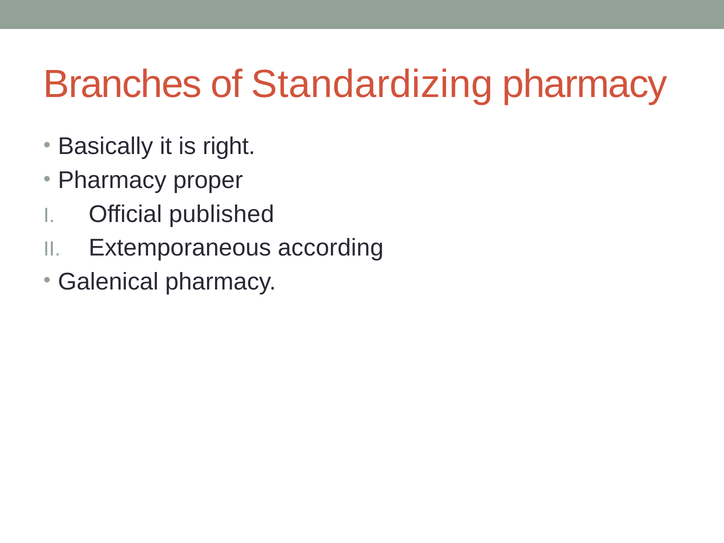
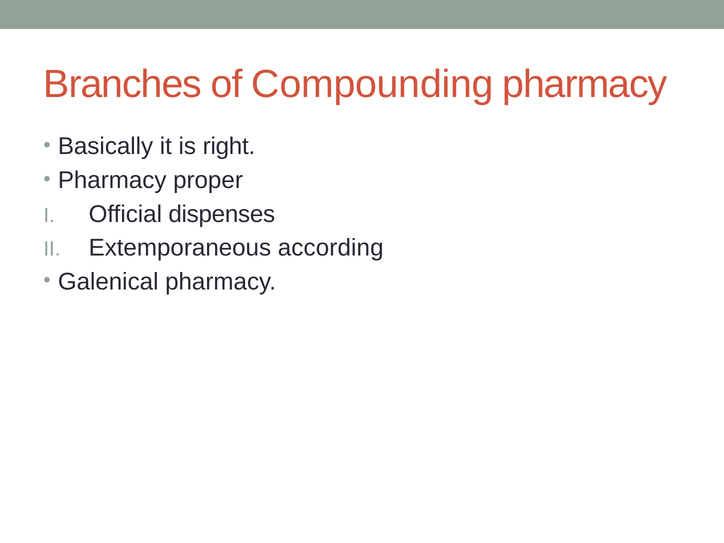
Standardizing: Standardizing -> Compounding
published: published -> dispenses
